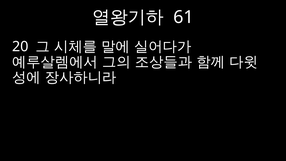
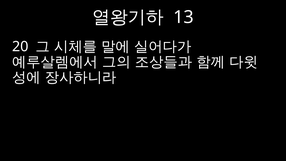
61: 61 -> 13
